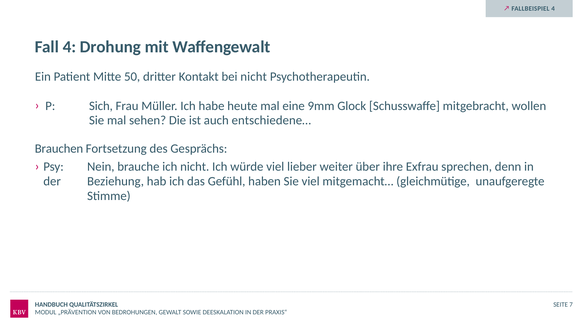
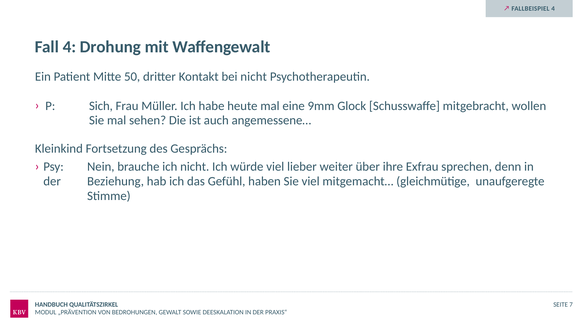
entschiedene…: entschiedene… -> angemessene…
Brauchen: Brauchen -> Kleinkind
